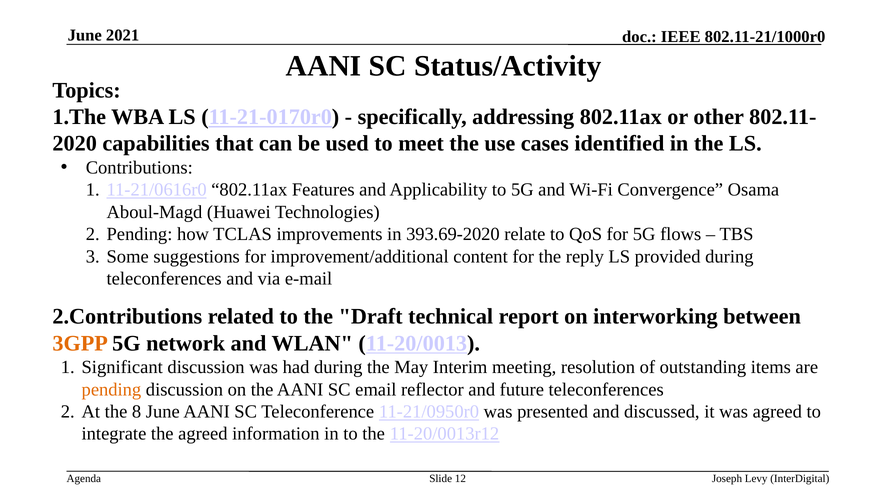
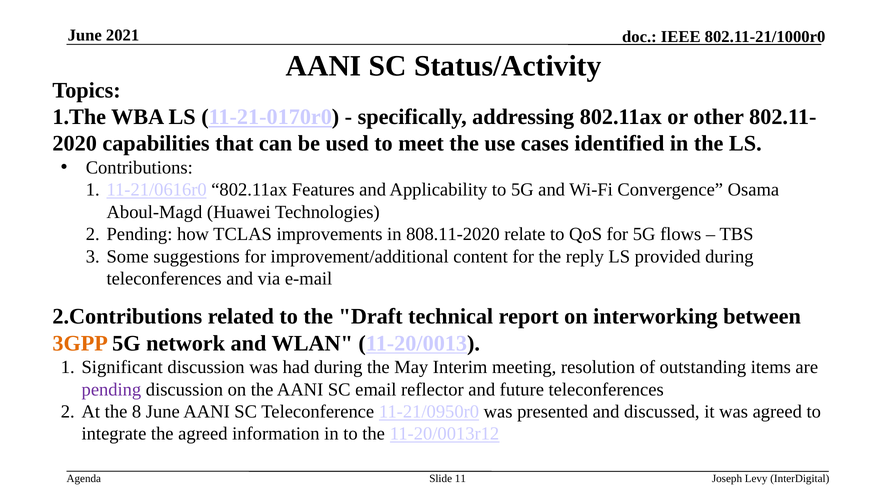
393.69-2020: 393.69-2020 -> 808.11-2020
pending at (111, 390) colour: orange -> purple
12: 12 -> 11
